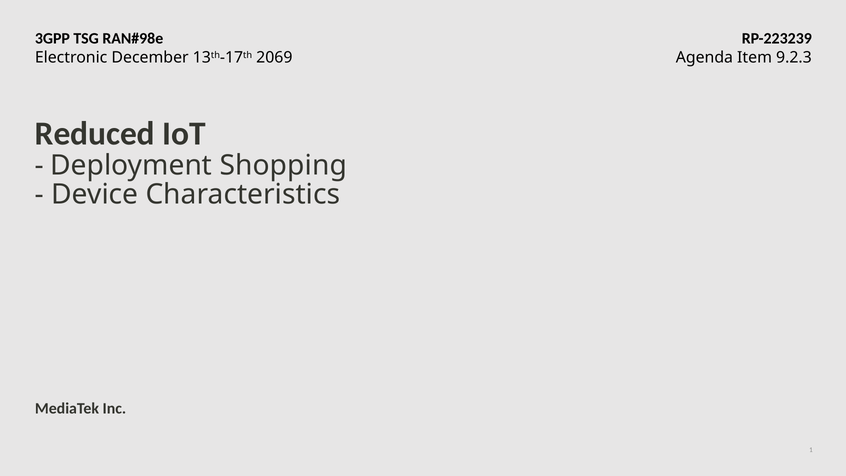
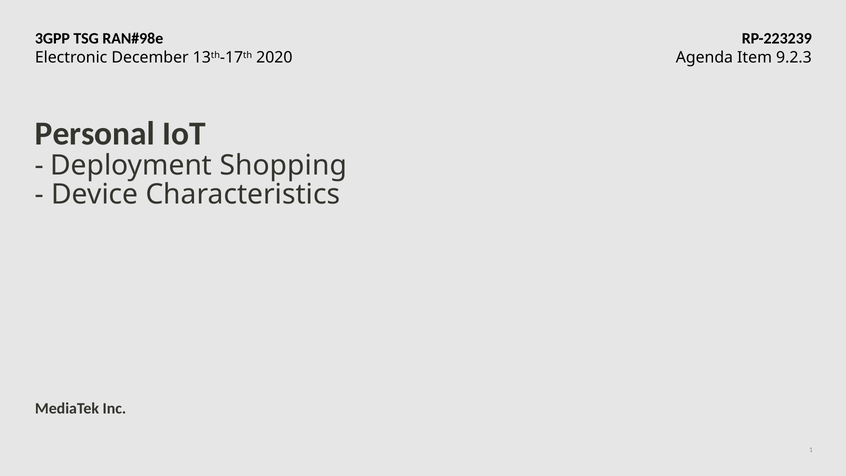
2069: 2069 -> 2020
Reduced: Reduced -> Personal
